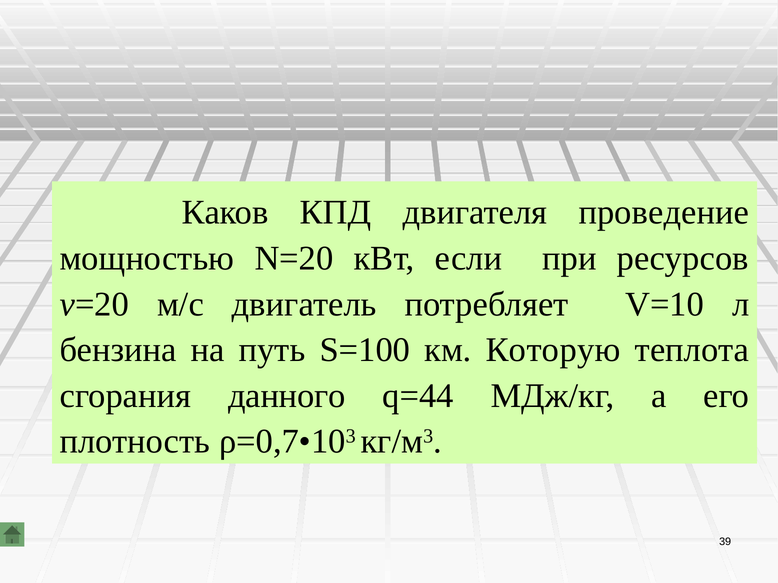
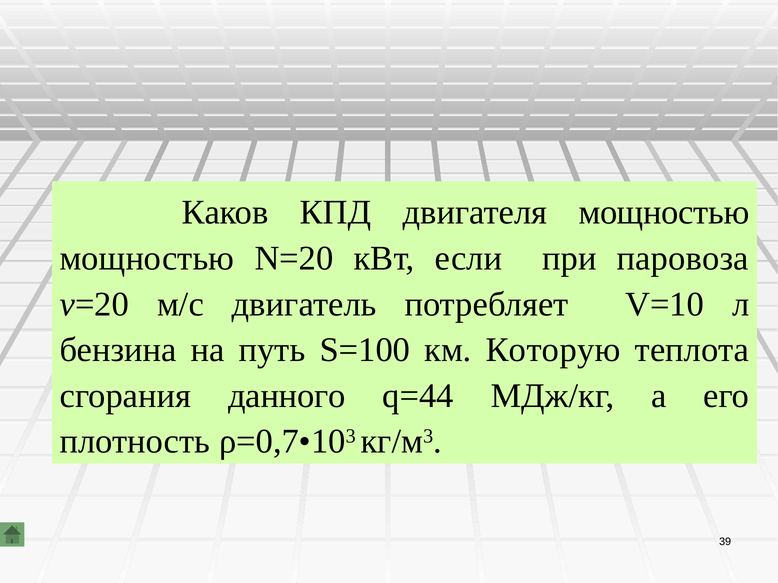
двигателя проведение: проведение -> мощностью
ресурсов: ресурсов -> паровоза
